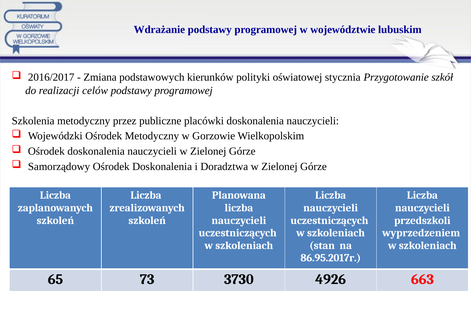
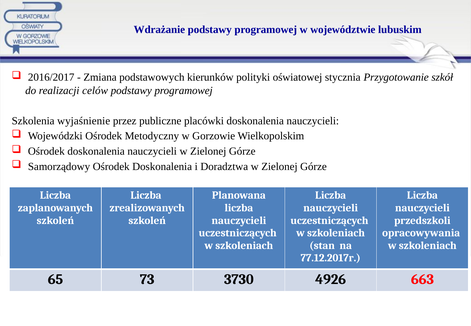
Szkolenia metodyczny: metodyczny -> wyjaśnienie
wyprzedzeniem: wyprzedzeniem -> opracowywania
86.95.2017r: 86.95.2017r -> 77.12.2017r
